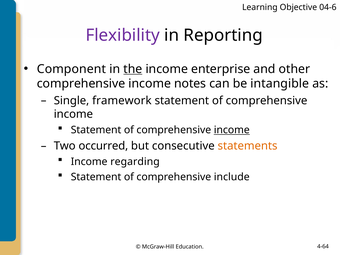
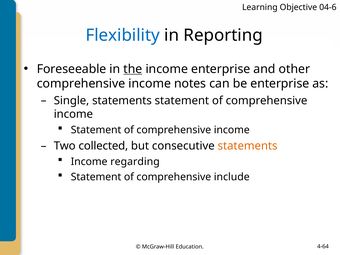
Flexibility colour: purple -> blue
Component: Component -> Foreseeable
be intangible: intangible -> enterprise
Single framework: framework -> statements
income at (232, 130) underline: present -> none
occurred: occurred -> collected
